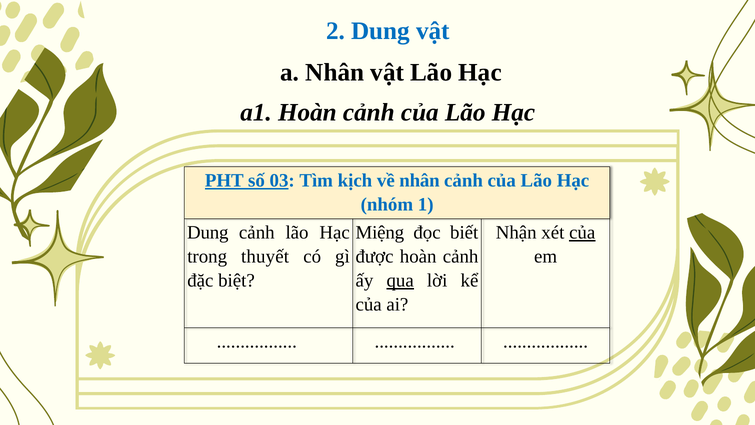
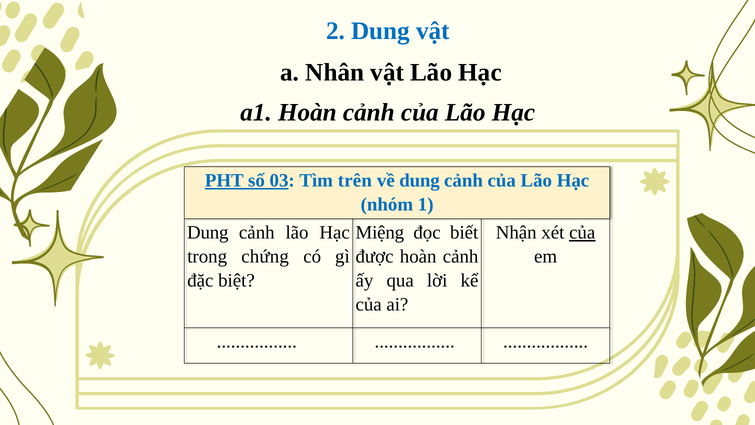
kịch: kịch -> trên
về nhân: nhân -> dung
thuyết: thuyết -> chứng
qua underline: present -> none
